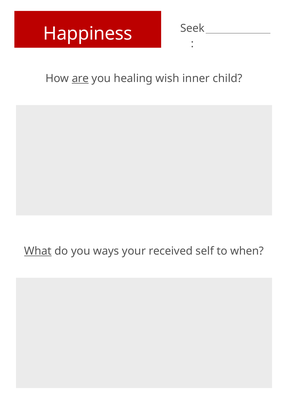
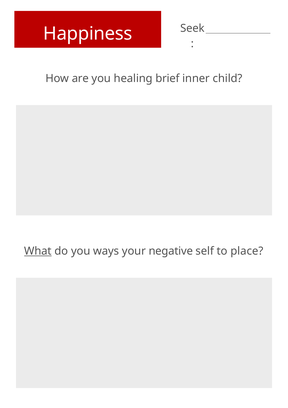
are underline: present -> none
wish: wish -> brief
received: received -> negative
when: when -> place
